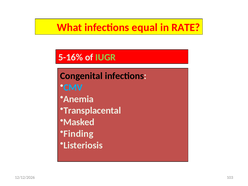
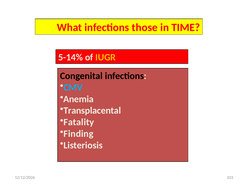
equal: equal -> those
RATE: RATE -> TIME
5-16%: 5-16% -> 5-14%
IUGR colour: light green -> yellow
Masked: Masked -> Fatality
